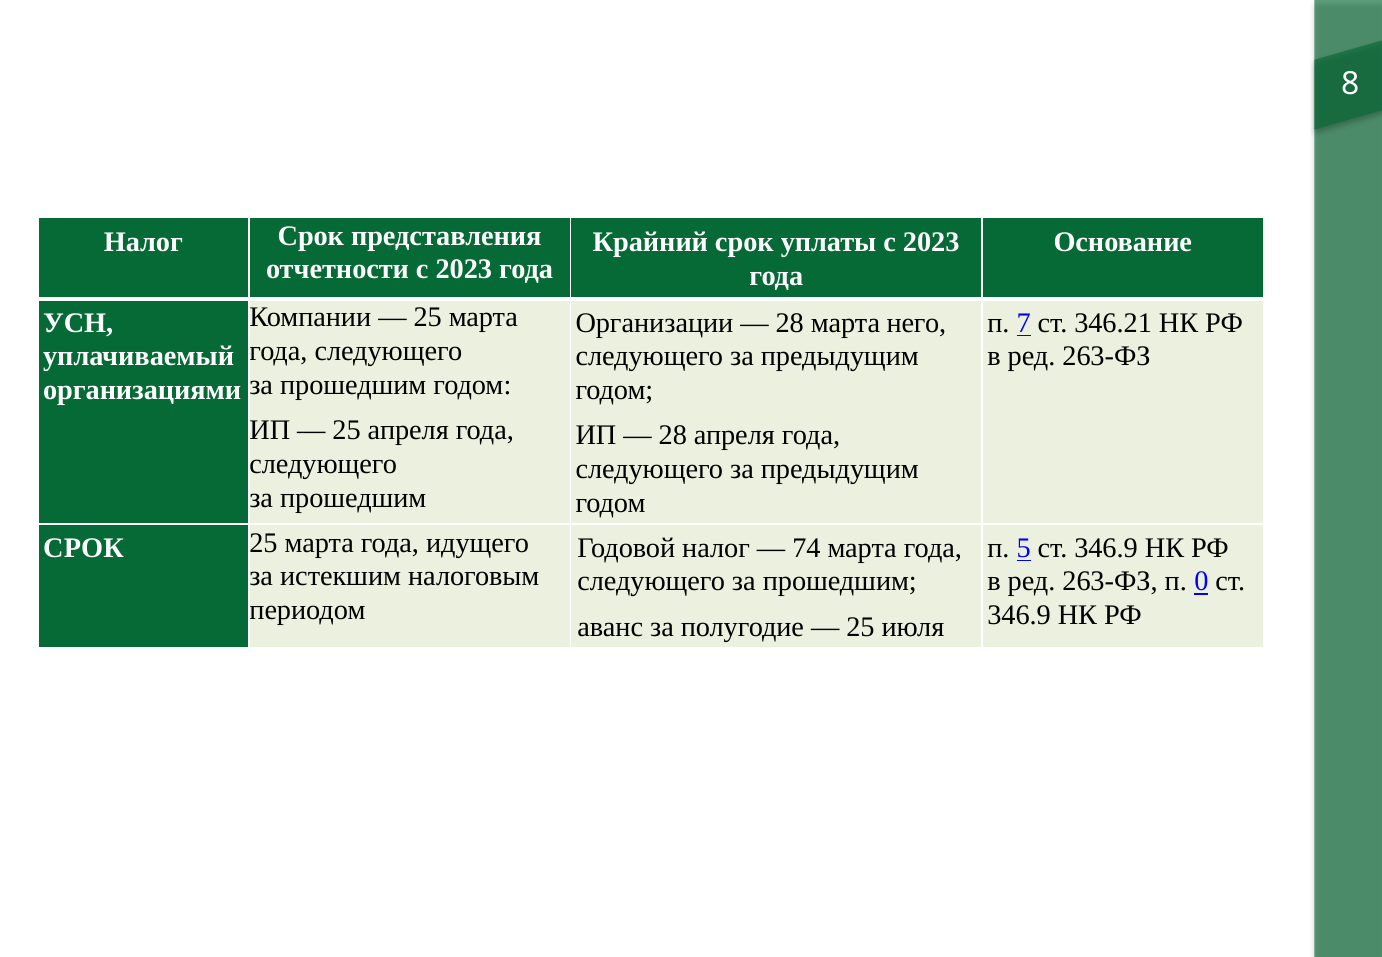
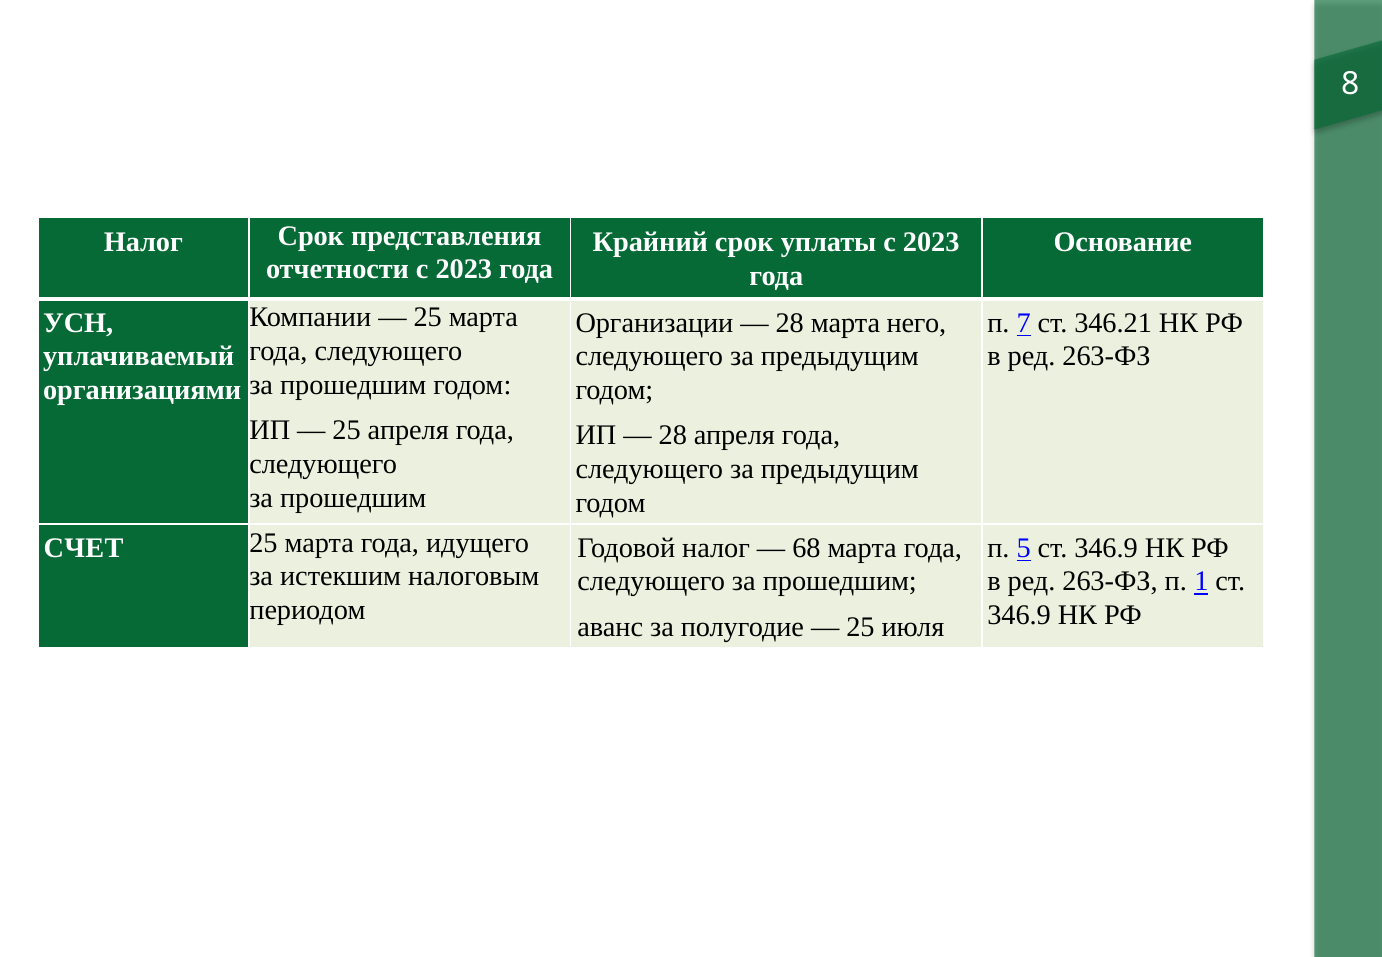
СРОК at (84, 548): СРОК -> СЧЕТ
74: 74 -> 68
0: 0 -> 1
